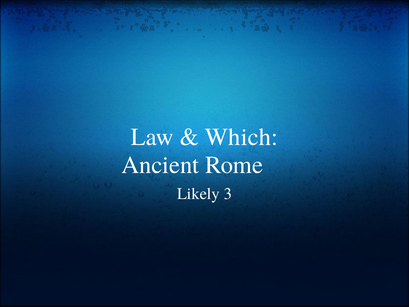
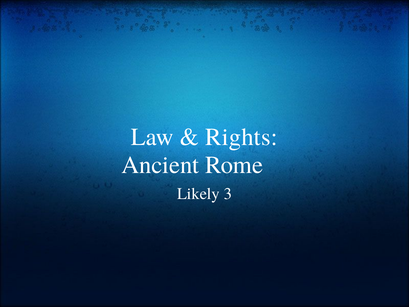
Which: Which -> Rights
